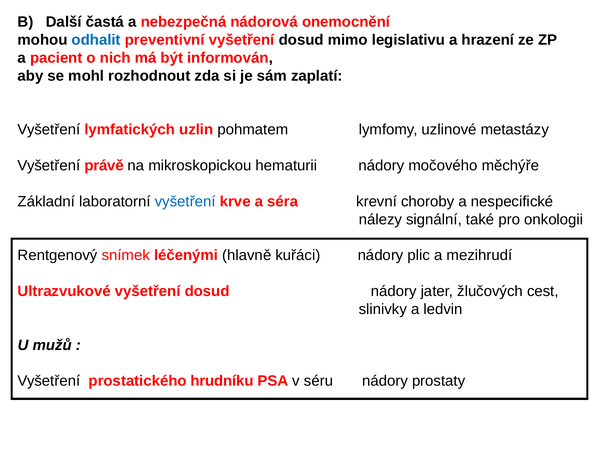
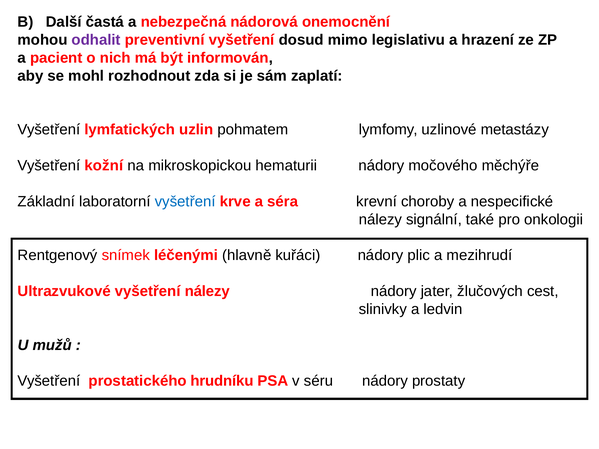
odhalit colour: blue -> purple
právě: právě -> kožní
Ultrazvukové vyšetření dosud: dosud -> nálezy
